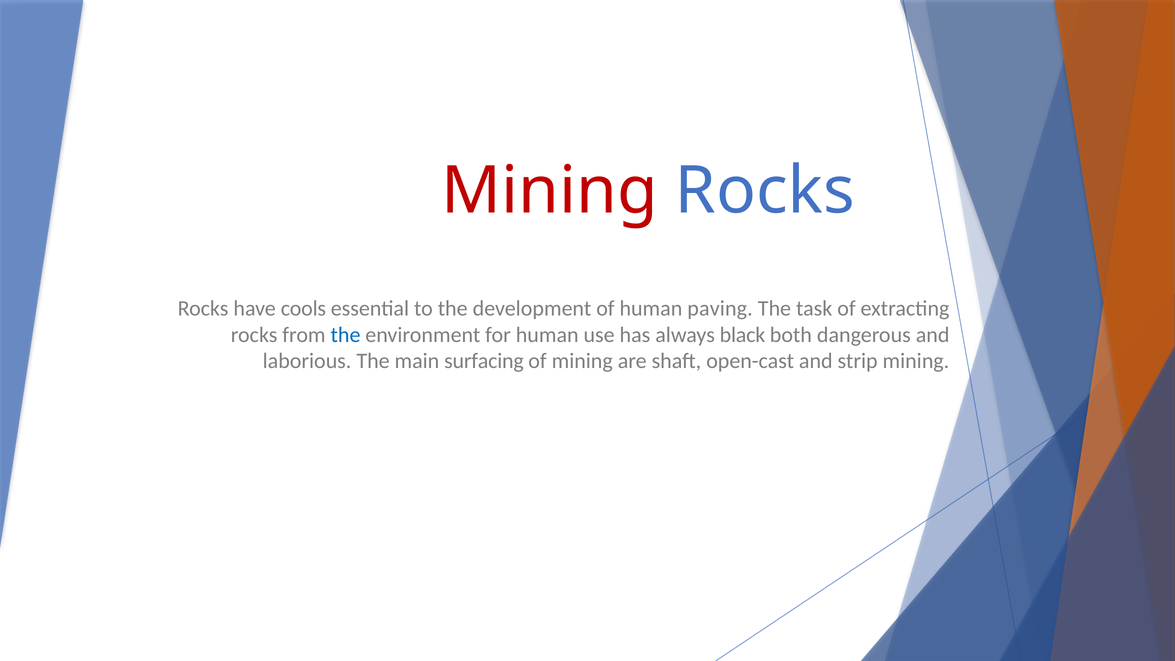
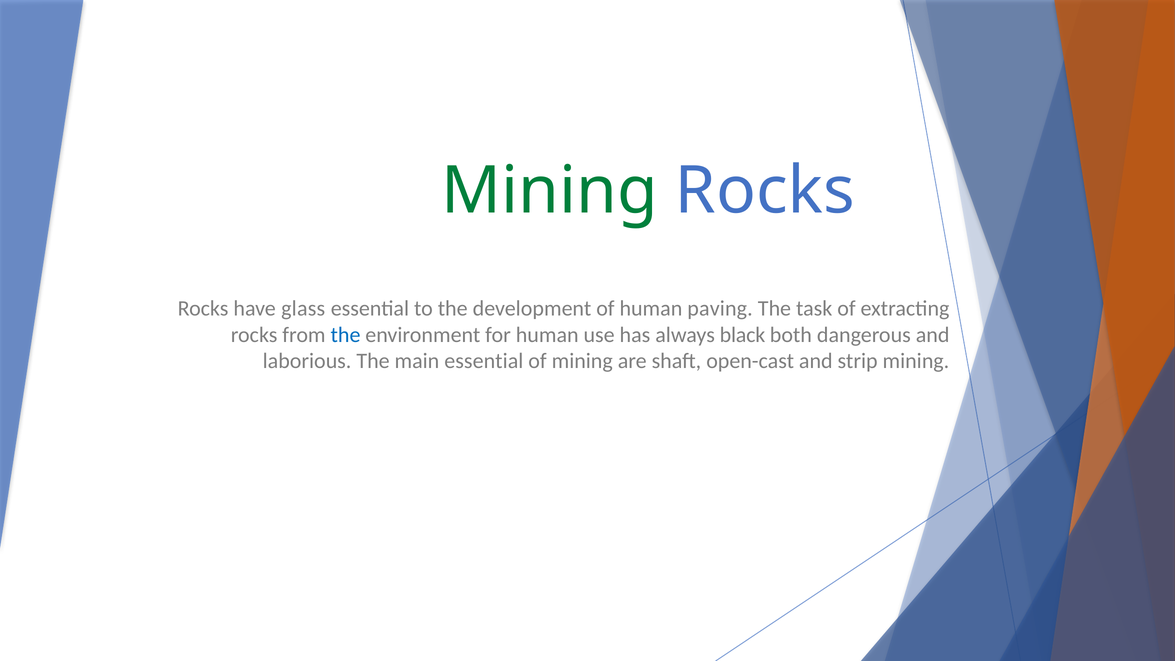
Mining at (550, 191) colour: red -> green
cools: cools -> glass
main surfacing: surfacing -> essential
